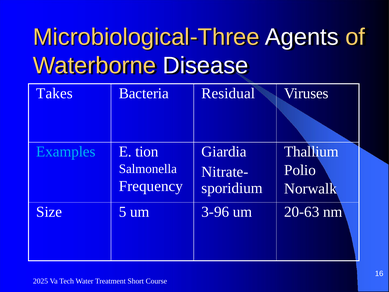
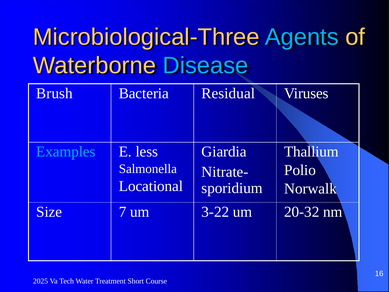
Agents colour: white -> light blue
Disease colour: white -> light blue
Takes: Takes -> Brush
tion: tion -> less
Frequency: Frequency -> Locational
5: 5 -> 7
3-96: 3-96 -> 3-22
20-63: 20-63 -> 20-32
